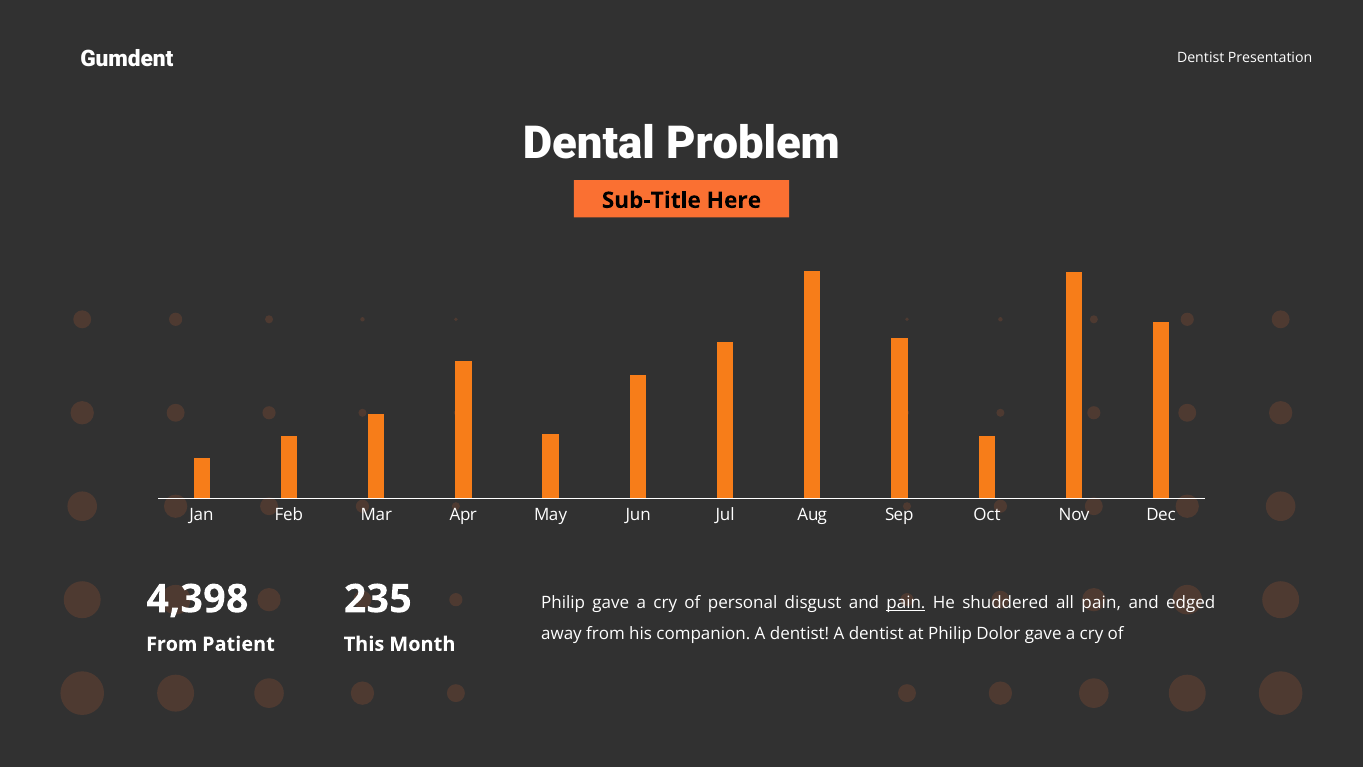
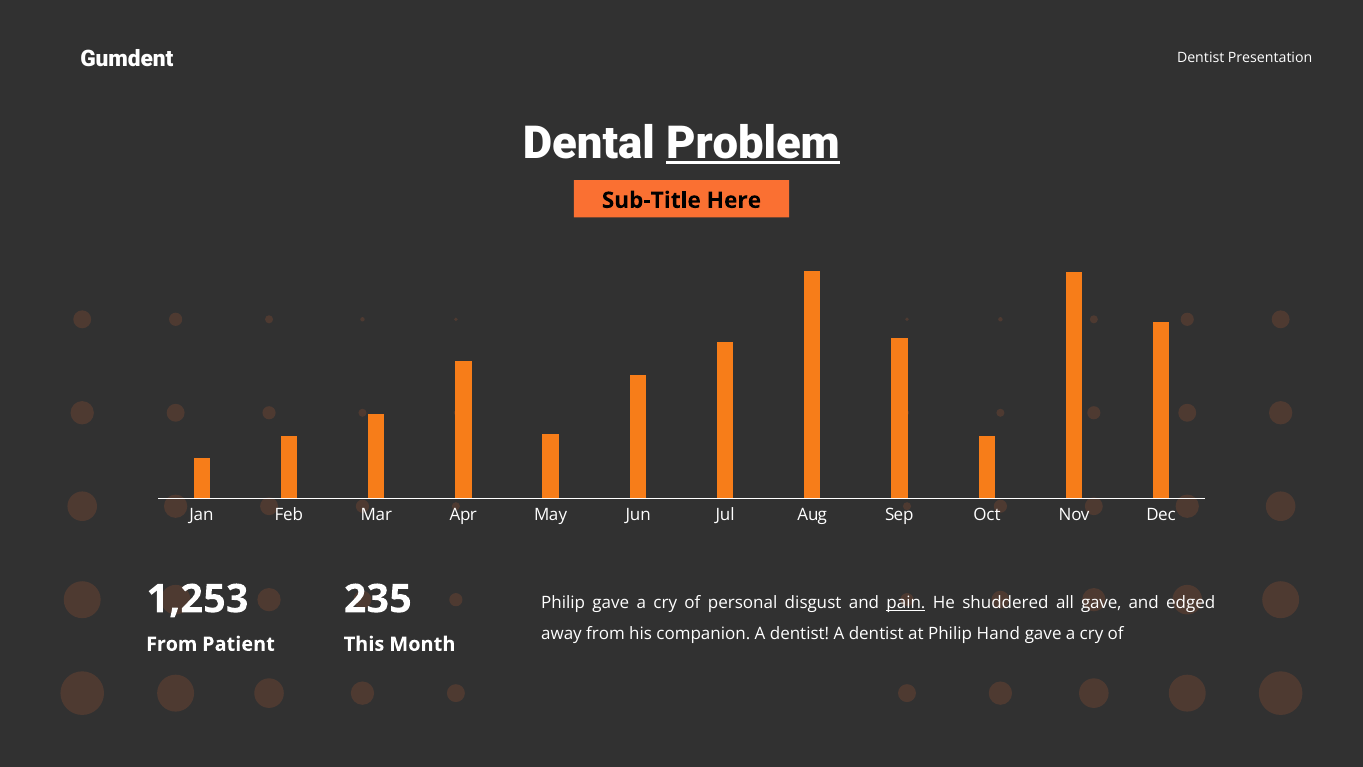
Problem underline: none -> present
4,398: 4,398 -> 1,253
all pain: pain -> gave
Dolor: Dolor -> Hand
